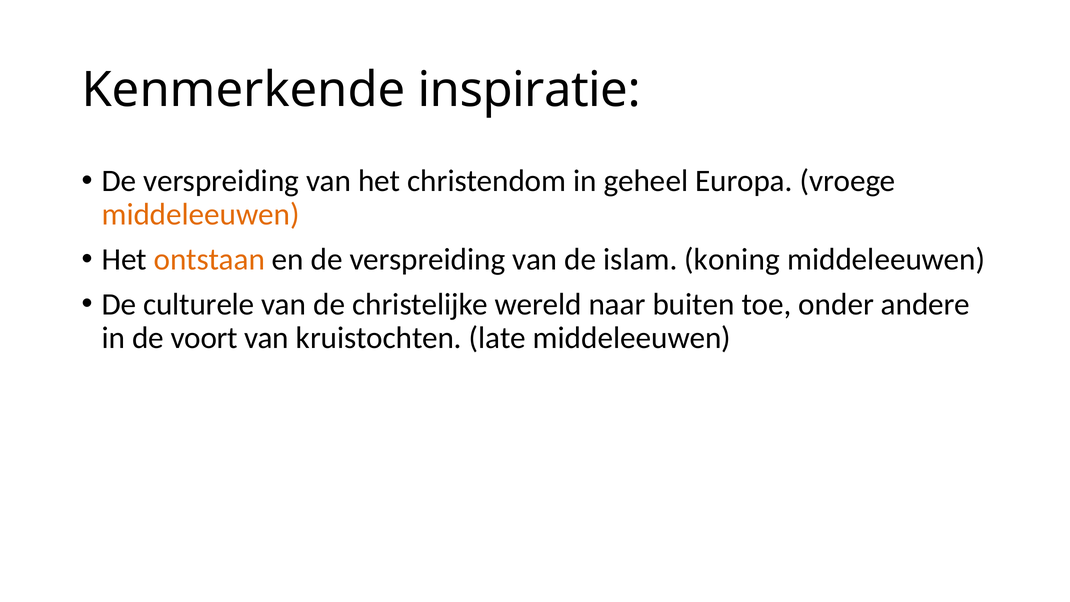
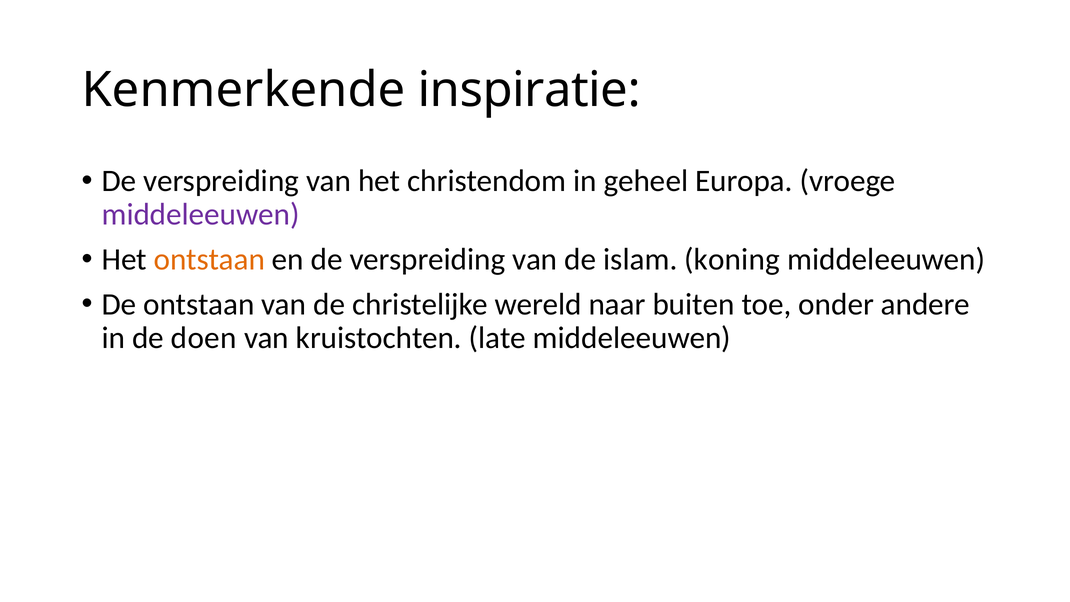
middeleeuwen at (201, 215) colour: orange -> purple
De culturele: culturele -> ontstaan
voort: voort -> doen
